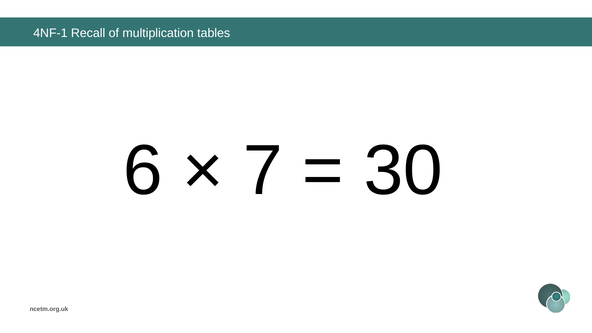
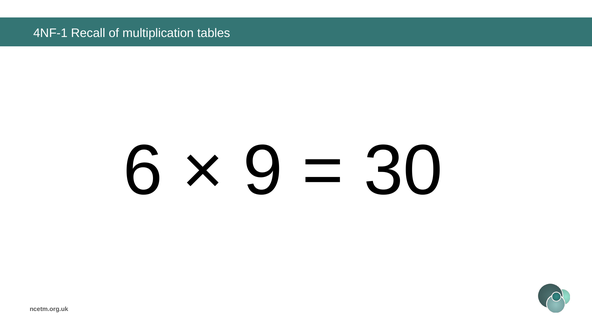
7: 7 -> 9
